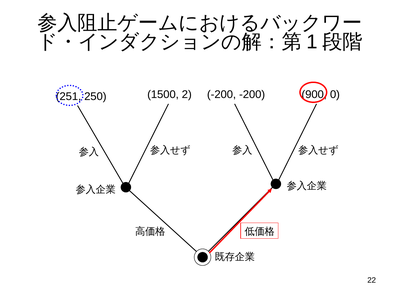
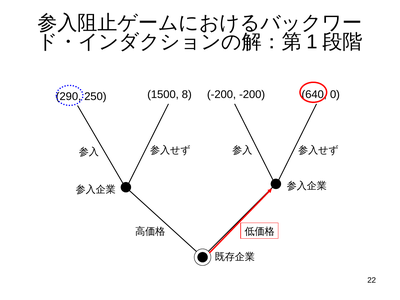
251: 251 -> 290
2: 2 -> 8
900: 900 -> 640
